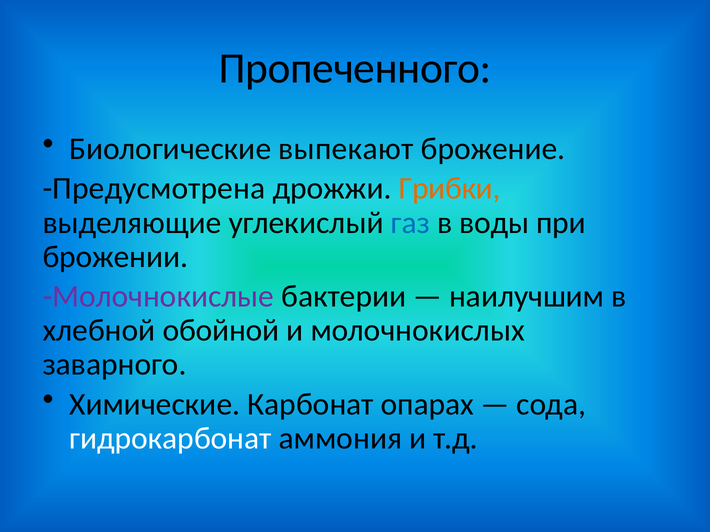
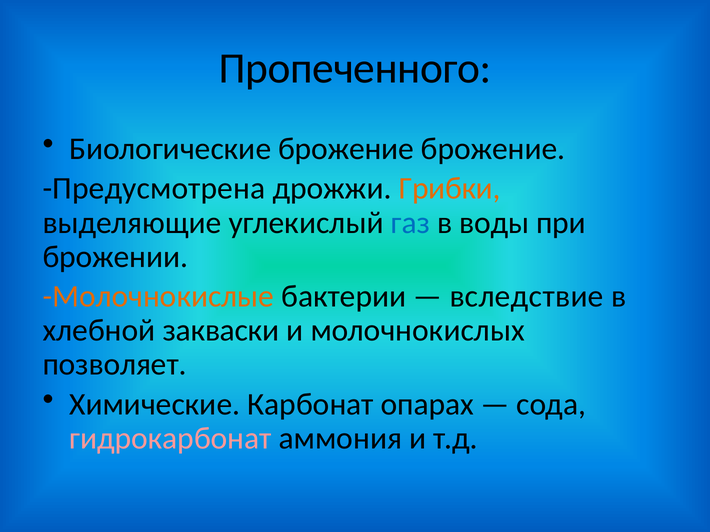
Биологические выпекают: выпекают -> брожение
Молочнокислые colour: purple -> orange
наилучшим: наилучшим -> вследствие
обойной: обойной -> закваски
заварного: заварного -> позволяет
гидрокарбонат colour: white -> pink
